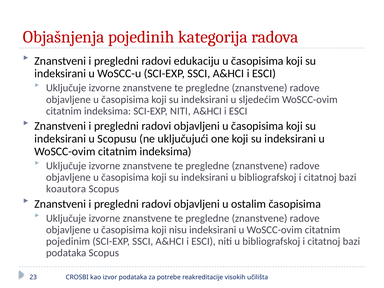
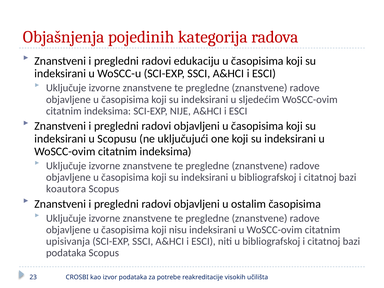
SCI-EXP NITI: NITI -> NIJE
pojedinim: pojedinim -> upisivanja
